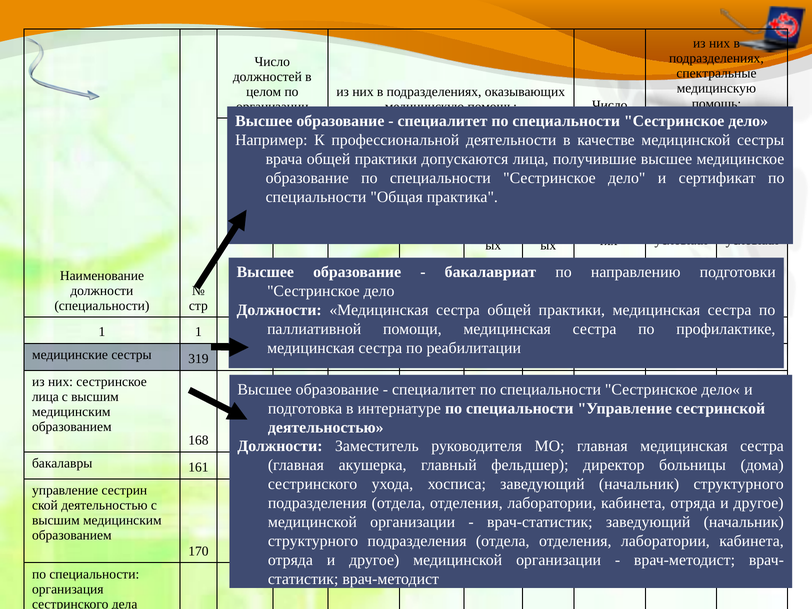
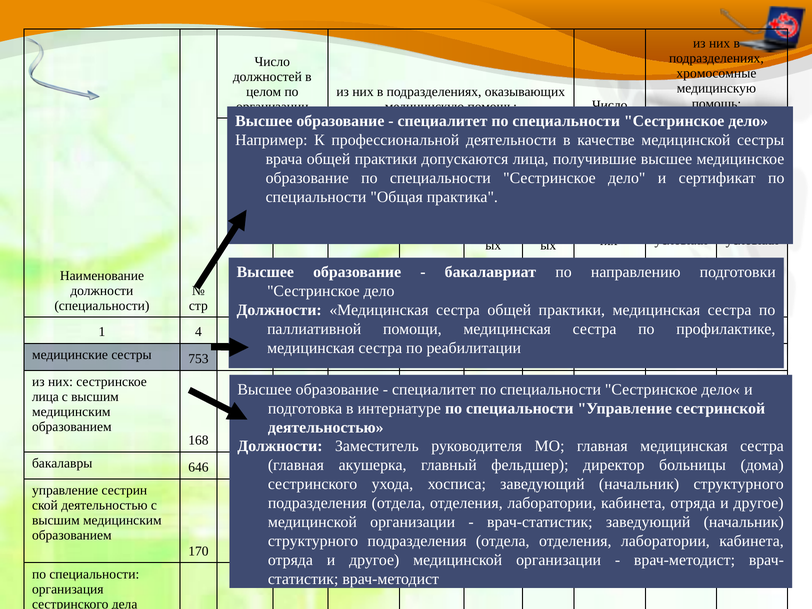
спектральные: спектральные -> хромосомные
1 1: 1 -> 4
319: 319 -> 753
161: 161 -> 646
